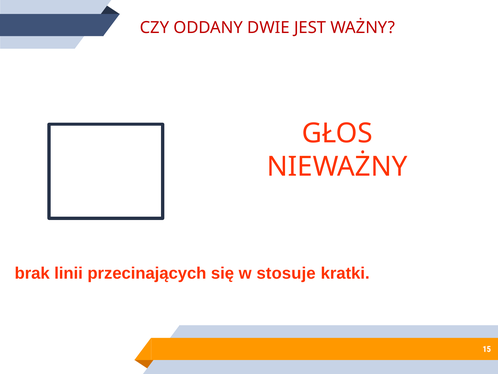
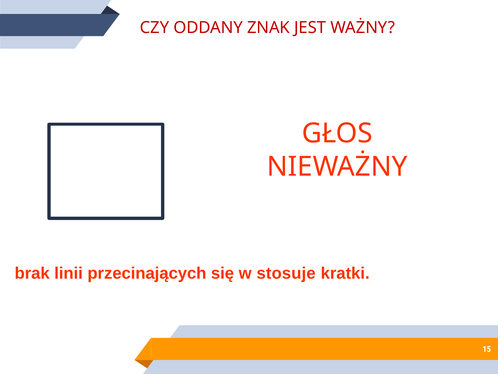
DWIE: DWIE -> ZNAK
